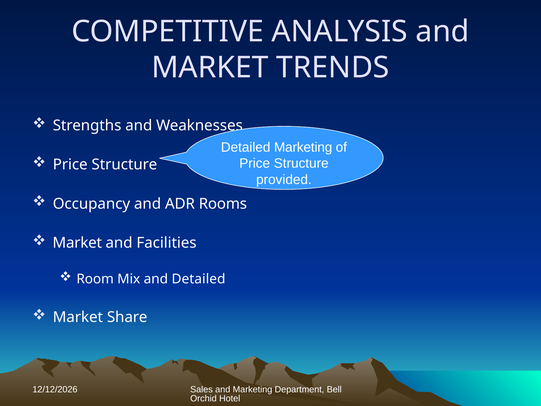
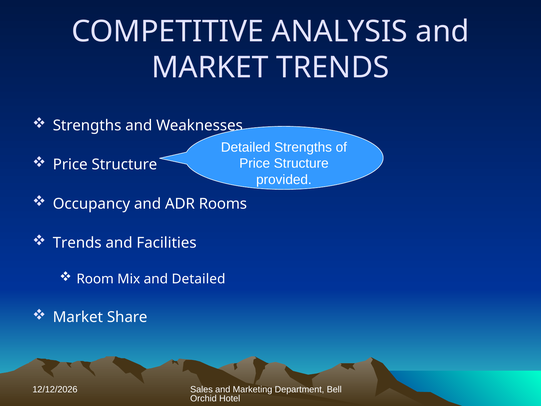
Detailed Marketing: Marketing -> Strengths
Market at (77, 243): Market -> Trends
